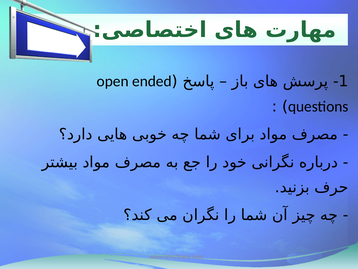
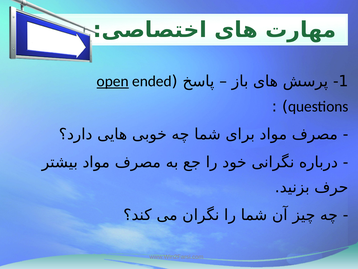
open underline: none -> present
